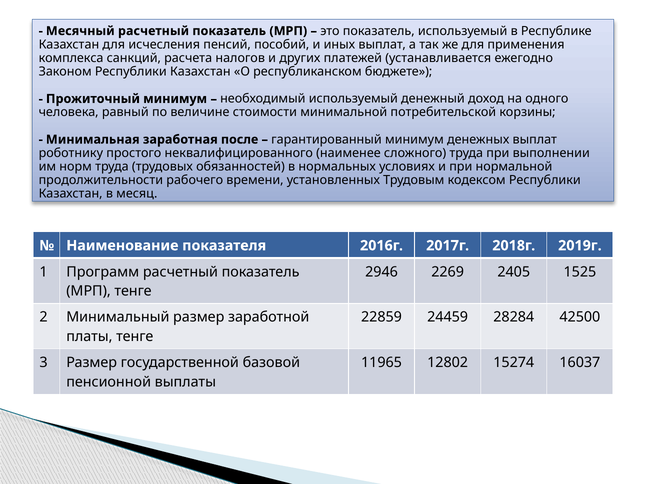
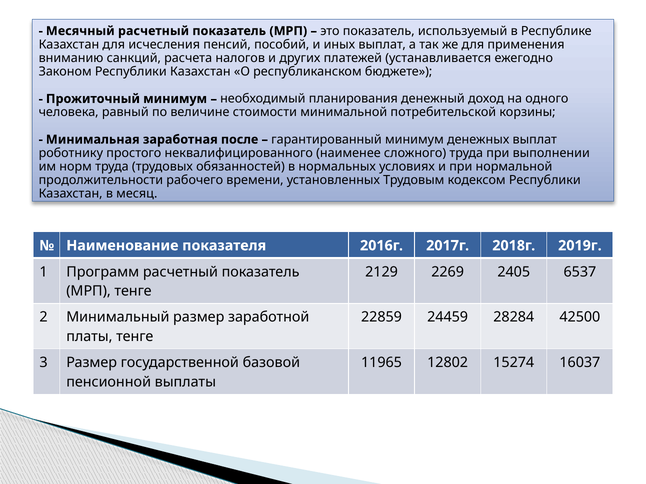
комплекса: комплекса -> вниманию
необходимый используемый: используемый -> планирования
2946: 2946 -> 2129
1525: 1525 -> 6537
